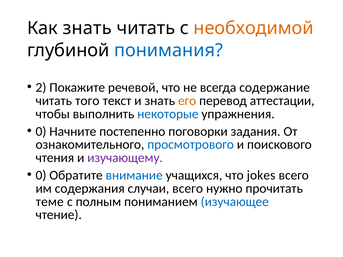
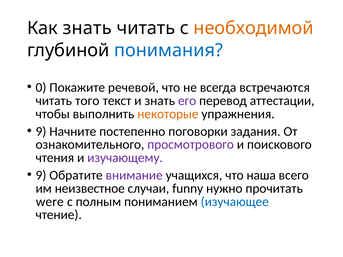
2: 2 -> 0
содержание: содержание -> встречаются
его colour: orange -> purple
некоторые colour: blue -> orange
0 at (41, 132): 0 -> 9
просмотрового colour: blue -> purple
0 at (41, 175): 0 -> 9
внимание colour: blue -> purple
jokes: jokes -> наша
содержания: содержания -> неизвестное
случаи всего: всего -> funny
теме: теме -> were
